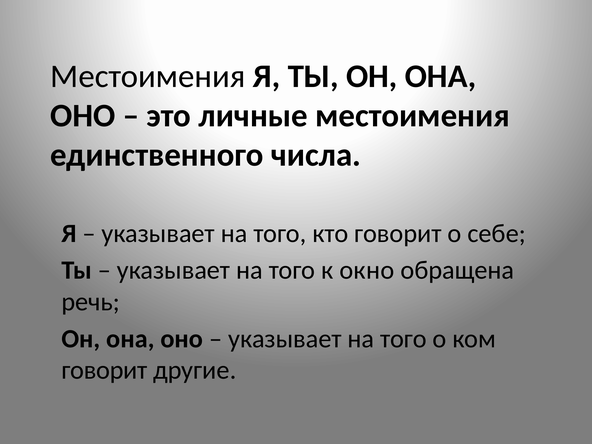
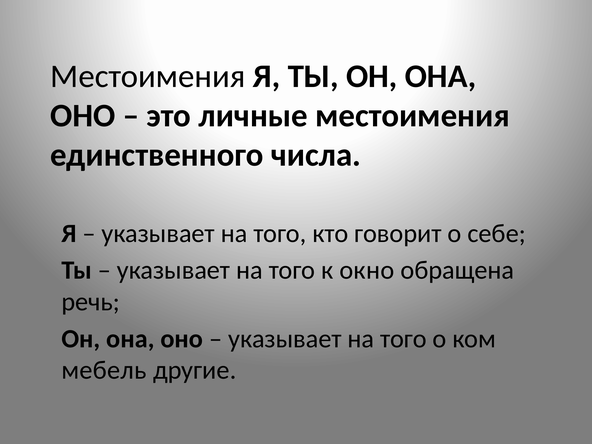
говорит at (104, 370): говорит -> мебель
